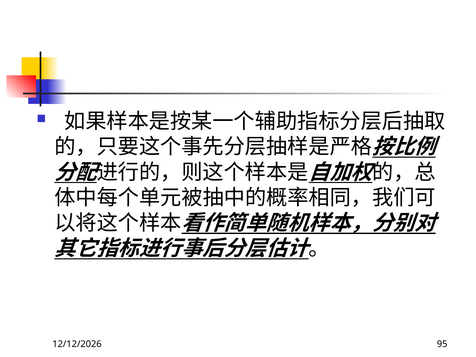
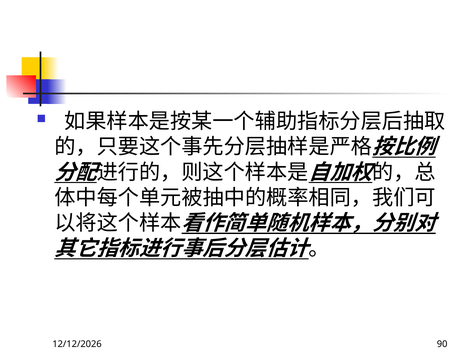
95: 95 -> 90
